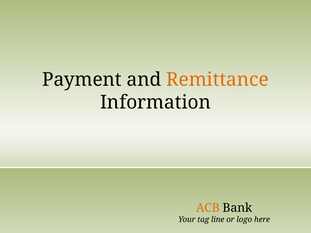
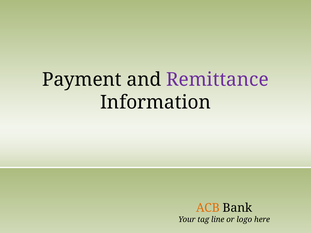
Remittance colour: orange -> purple
